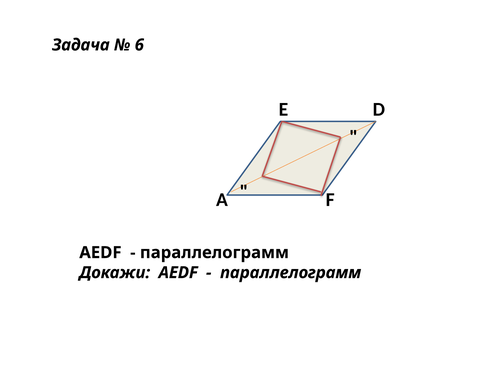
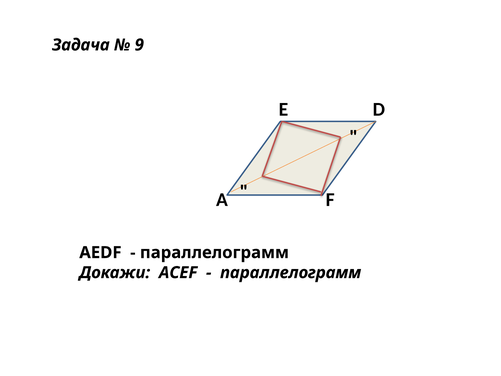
6: 6 -> 9
Докажи AEDF: AEDF -> АСEF
